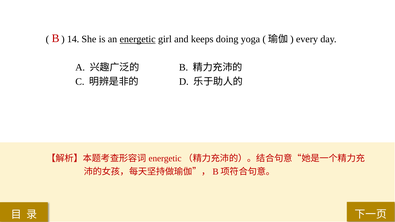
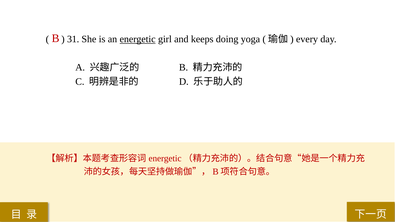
14: 14 -> 31
